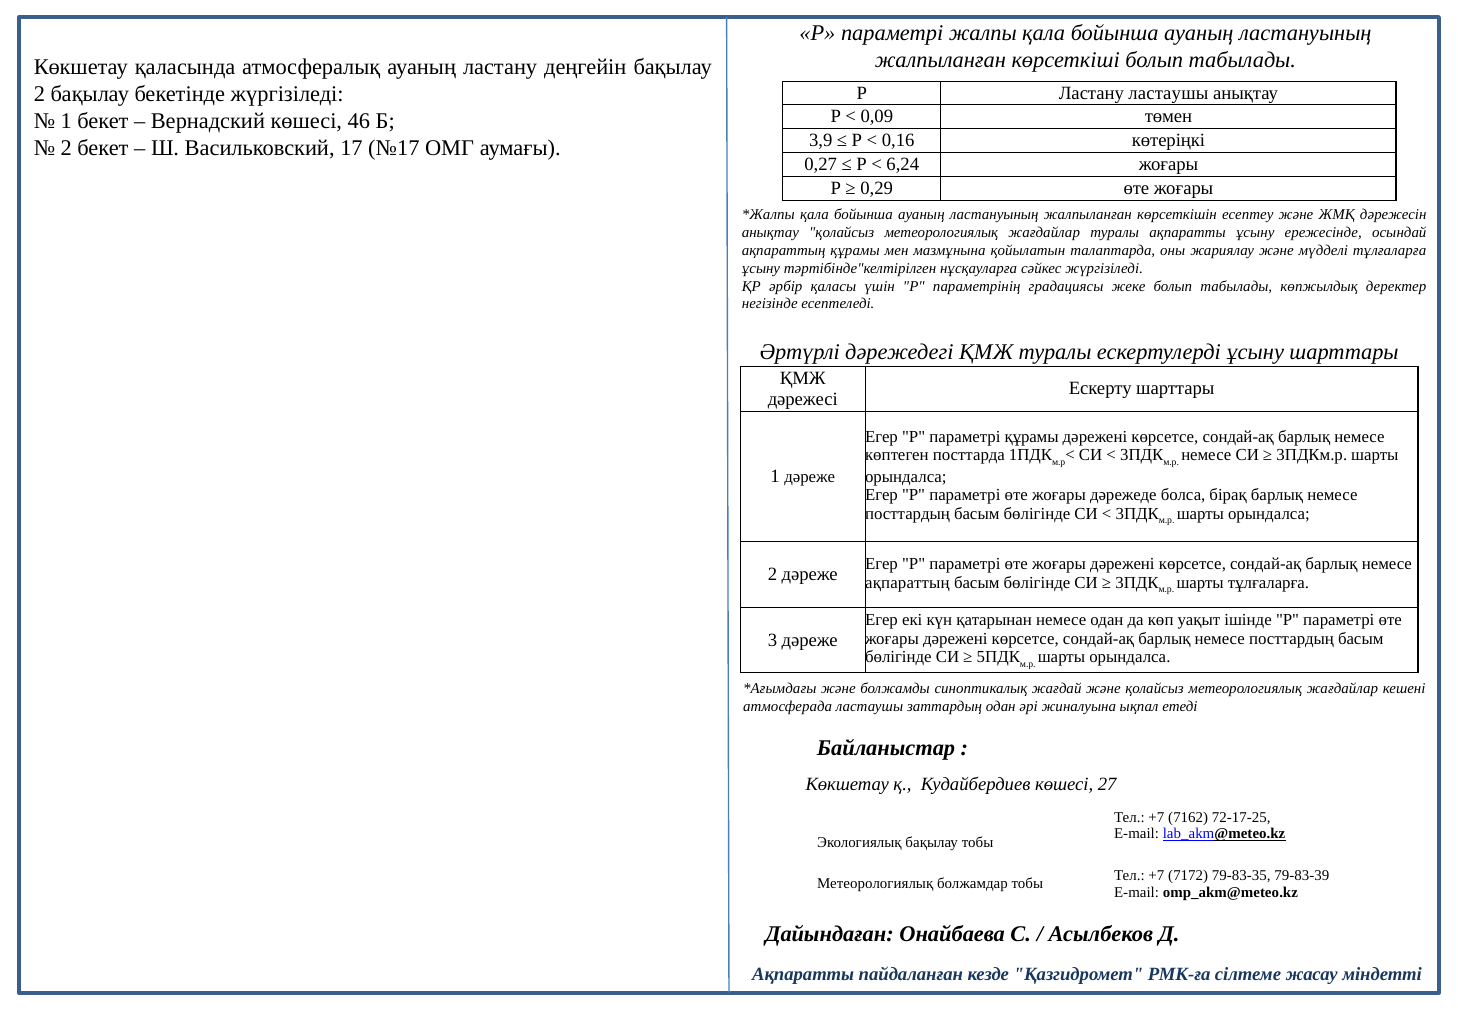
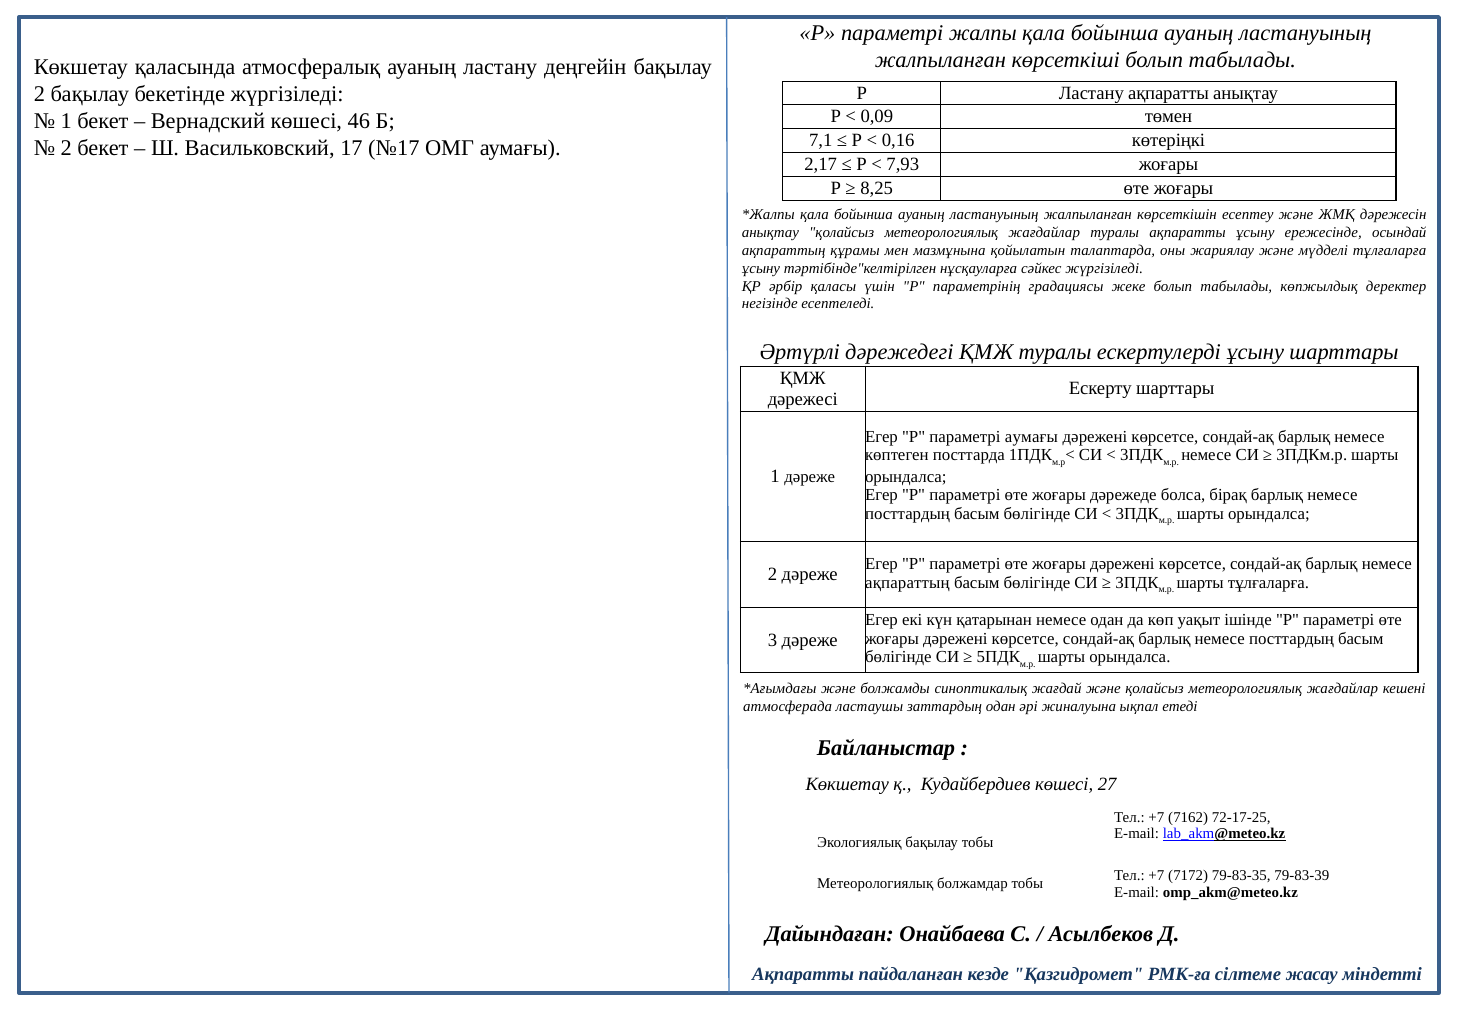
Ластану ластаушы: ластаушы -> ақпаратты
3,9: 3,9 -> 7,1
0,27: 0,27 -> 2,17
6,24: 6,24 -> 7,93
0,29: 0,29 -> 8,25
параметрі құрамы: құрамы -> аумағы
